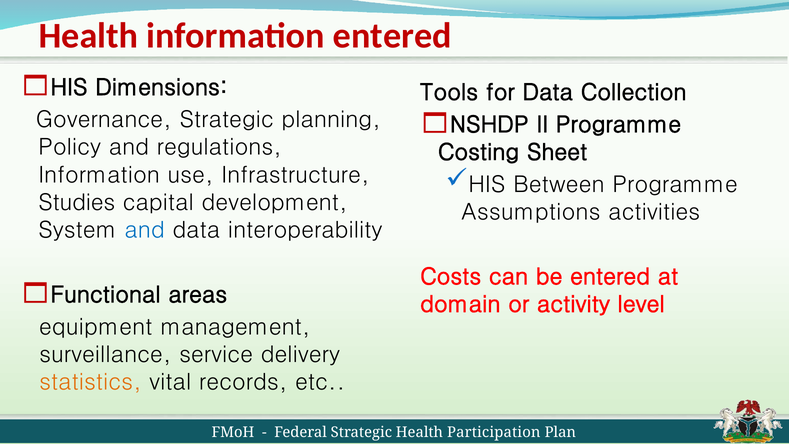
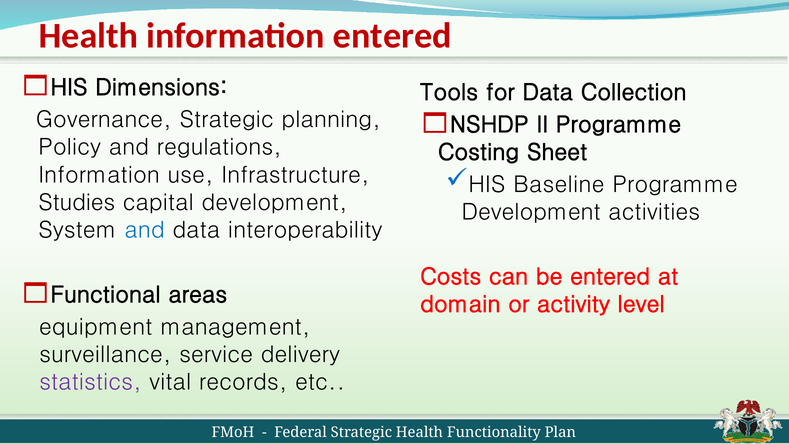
Between: Between -> Baseline
Assumptions at (531, 212): Assumptions -> Development
statistics colour: orange -> purple
Participation: Participation -> Functionality
